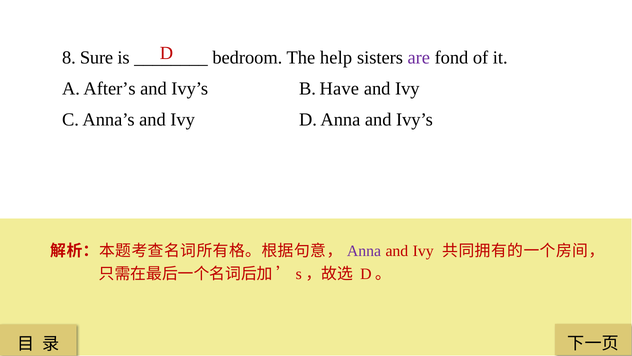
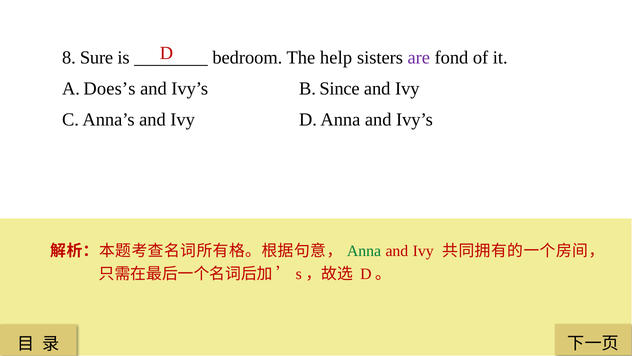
After’s: After’s -> Does’s
Have: Have -> Since
Anna at (364, 251) colour: purple -> green
